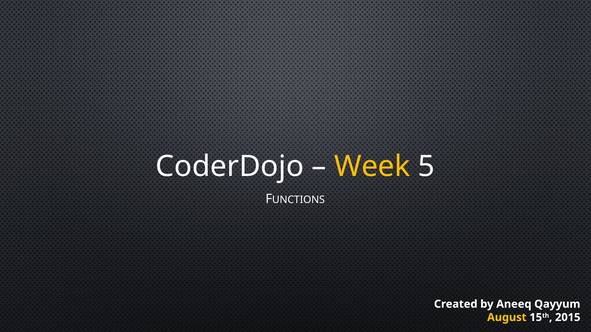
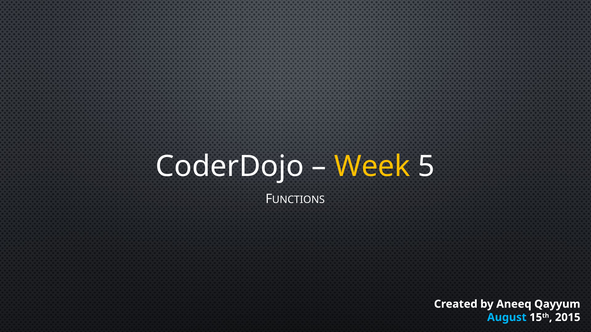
August colour: yellow -> light blue
